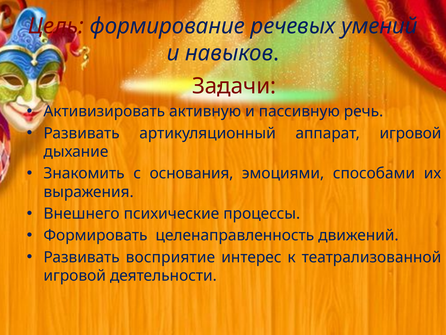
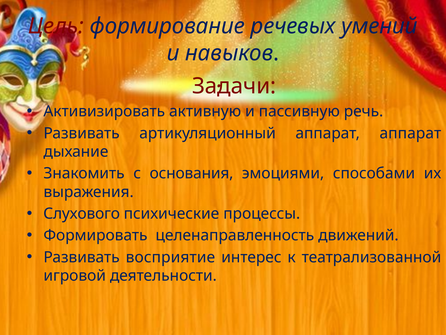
аппарат игровой: игровой -> аппарат
Внешнего: Внешнего -> Слухового
